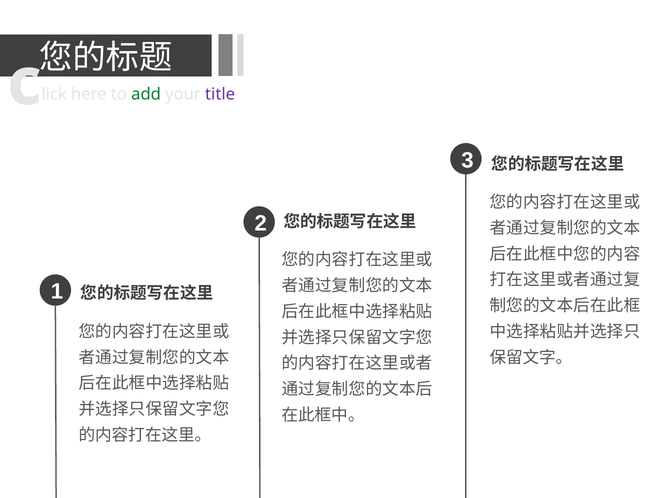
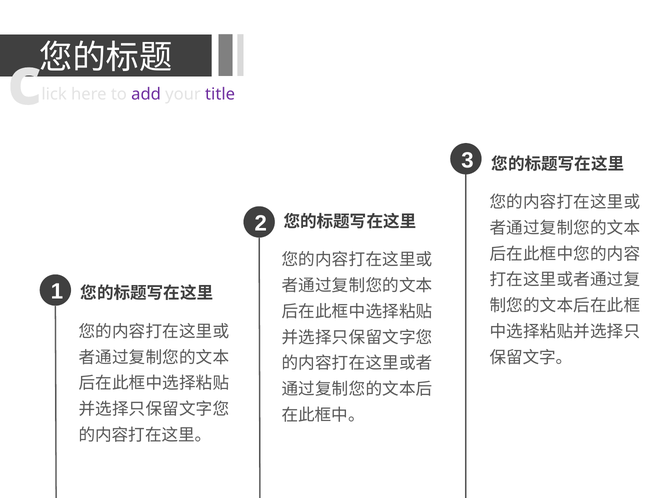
add colour: green -> purple
